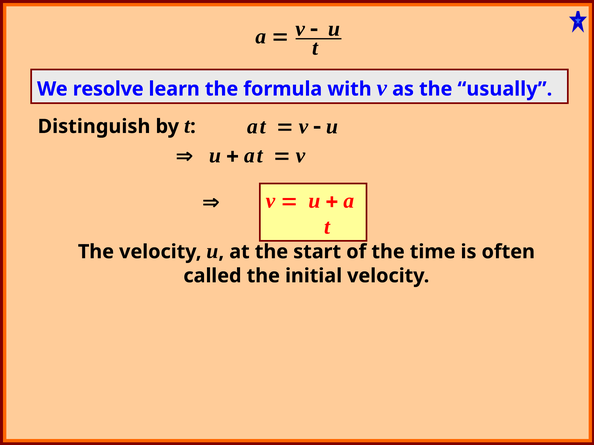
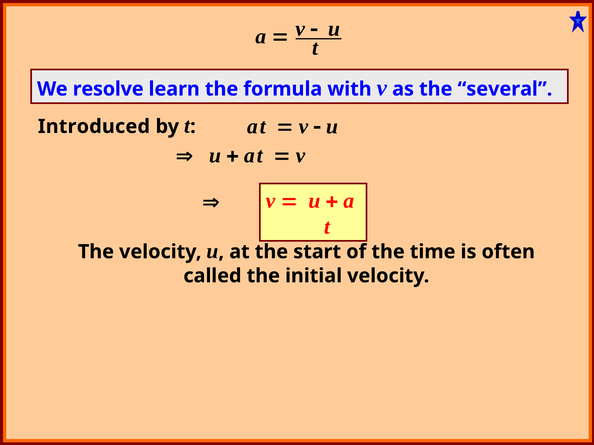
usually: usually -> several
Distinguish: Distinguish -> Introduced
